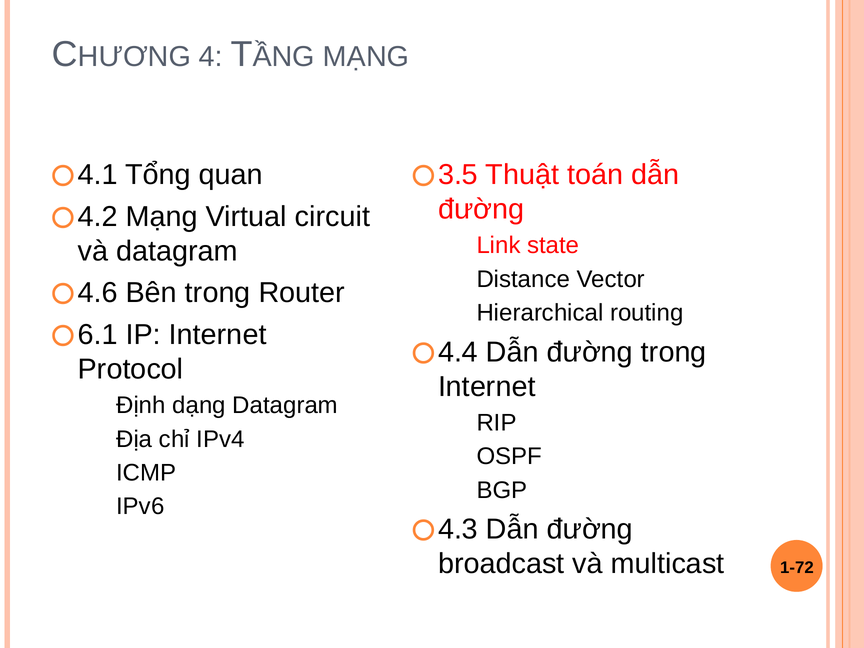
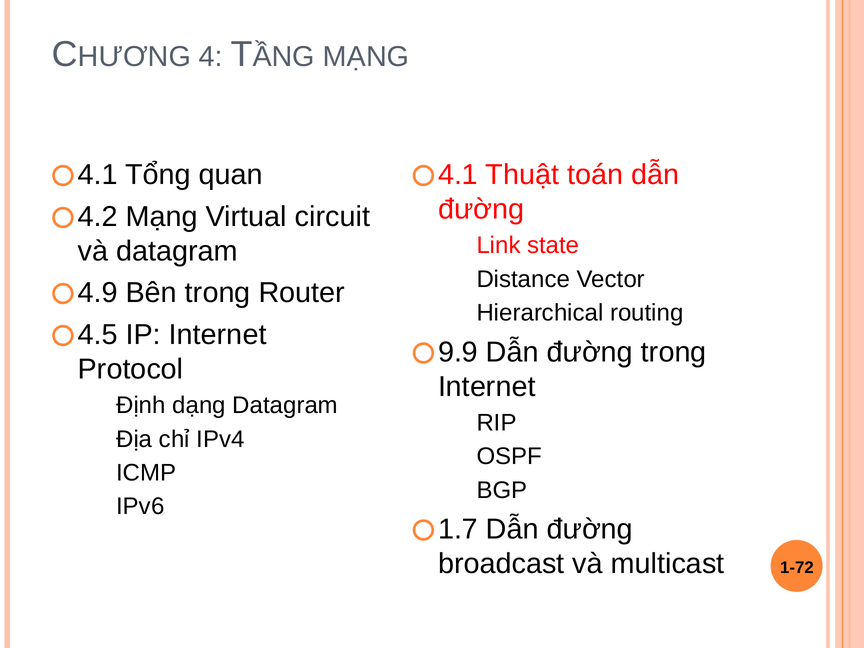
3.5 at (458, 175): 3.5 -> 4.1
4.6: 4.6 -> 4.9
6.1: 6.1 -> 4.5
4.4: 4.4 -> 9.9
4.3: 4.3 -> 1.7
